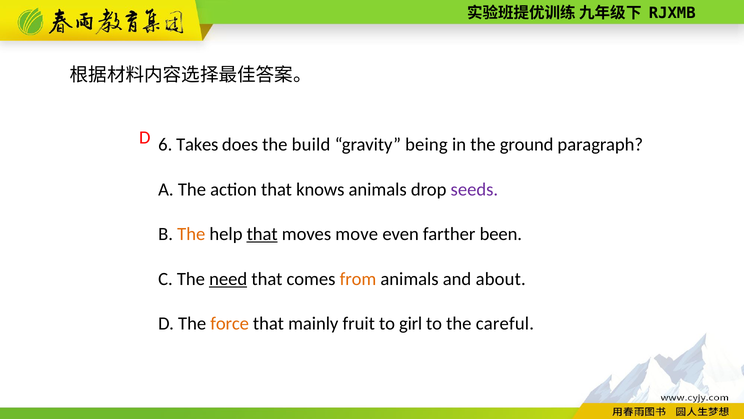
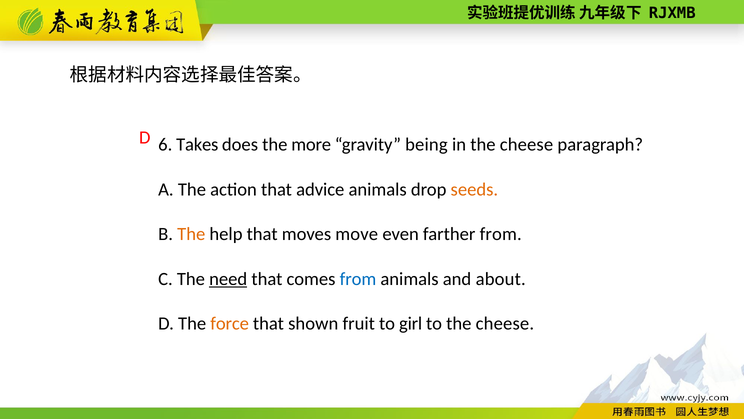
build: build -> more
in the ground: ground -> cheese
knows: knows -> advice
seeds colour: purple -> orange
that at (262, 234) underline: present -> none
farther been: been -> from
from at (358, 279) colour: orange -> blue
mainly: mainly -> shown
to the careful: careful -> cheese
